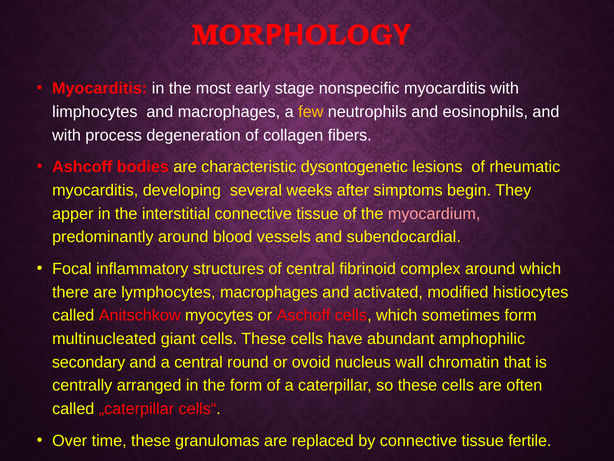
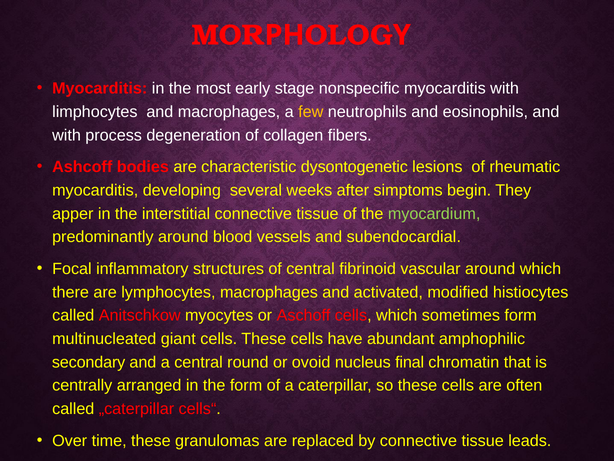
myocardium colour: pink -> light green
complex: complex -> vascular
wall: wall -> final
fertile: fertile -> leads
